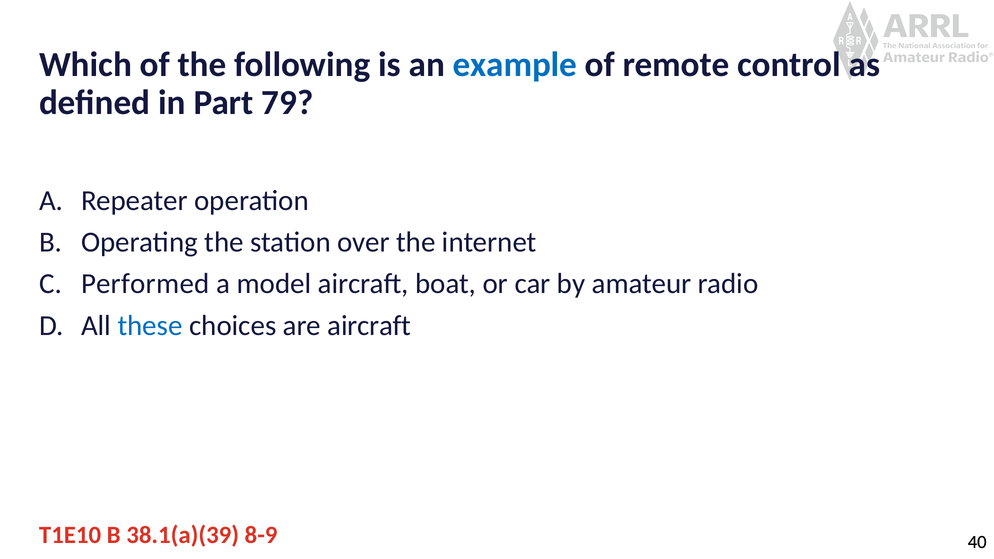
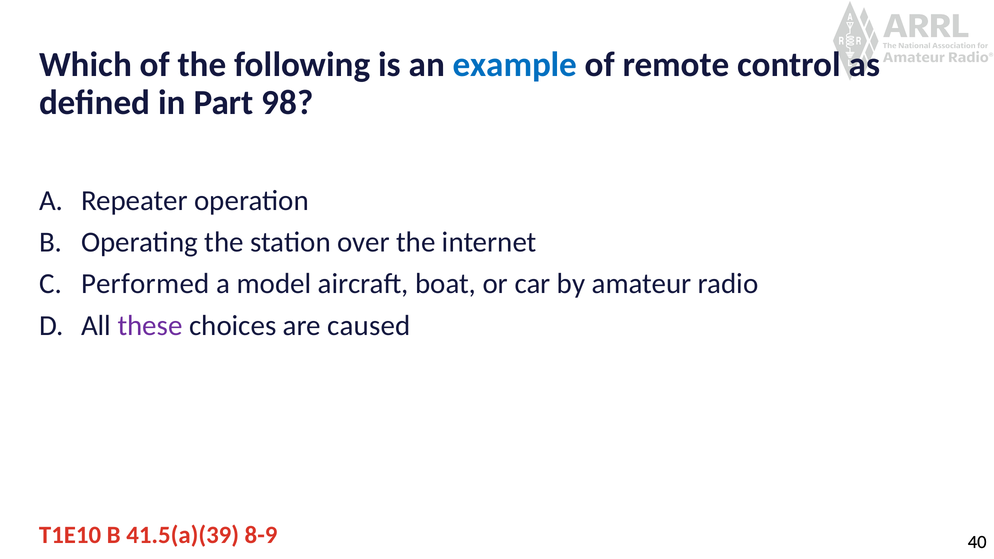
79: 79 -> 98
these colour: blue -> purple
are aircraft: aircraft -> caused
38.1(a)(39: 38.1(a)(39 -> 41.5(a)(39
